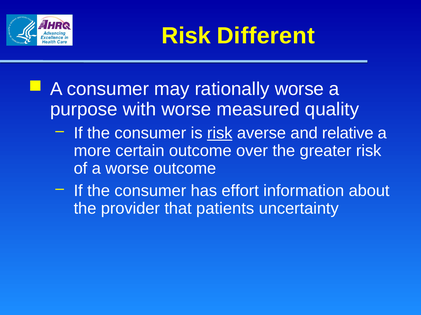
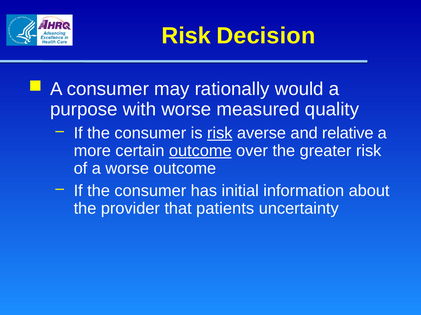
Different: Different -> Decision
rationally worse: worse -> would
outcome at (200, 151) underline: none -> present
effort: effort -> initial
